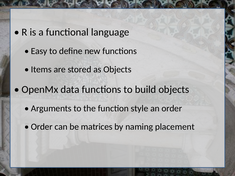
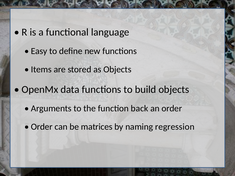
style: style -> back
placement: placement -> regression
